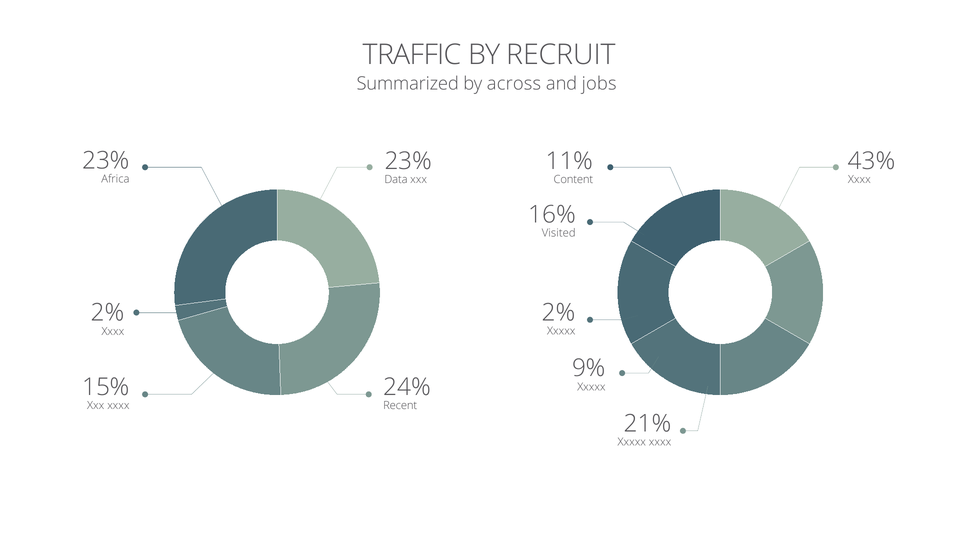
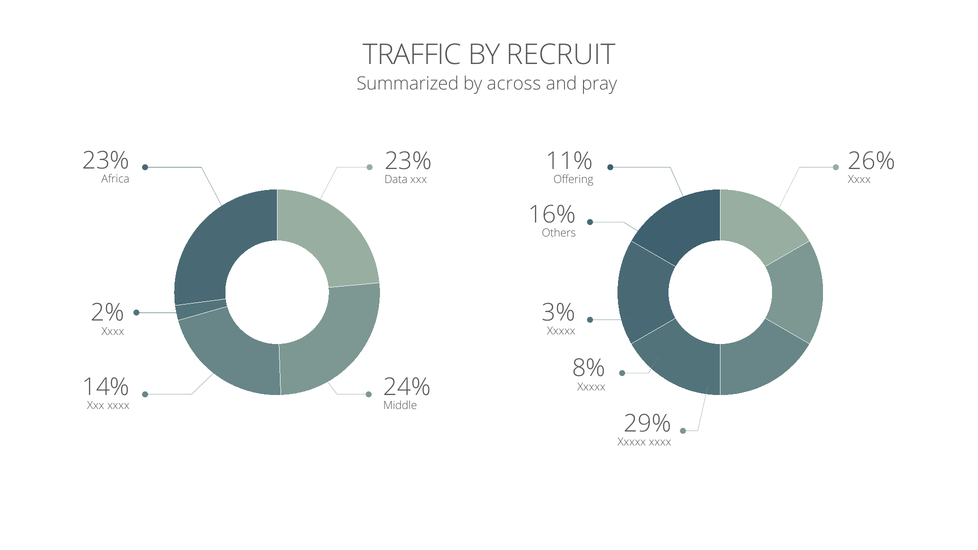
jobs: jobs -> pray
43%: 43% -> 26%
Content: Content -> Offering
Visited: Visited -> Others
2% at (559, 313): 2% -> 3%
9%: 9% -> 8%
15%: 15% -> 14%
Recent: Recent -> Middle
21%: 21% -> 29%
